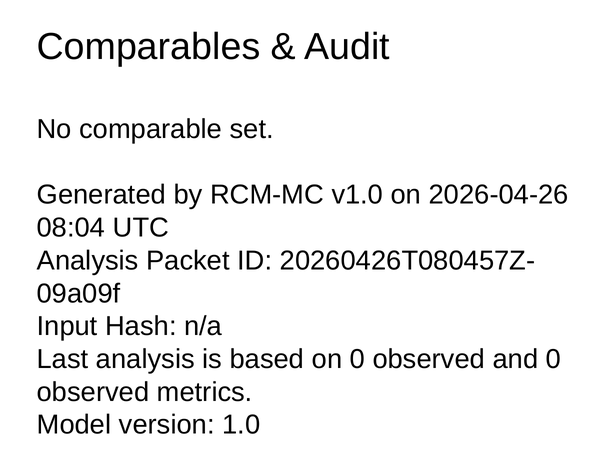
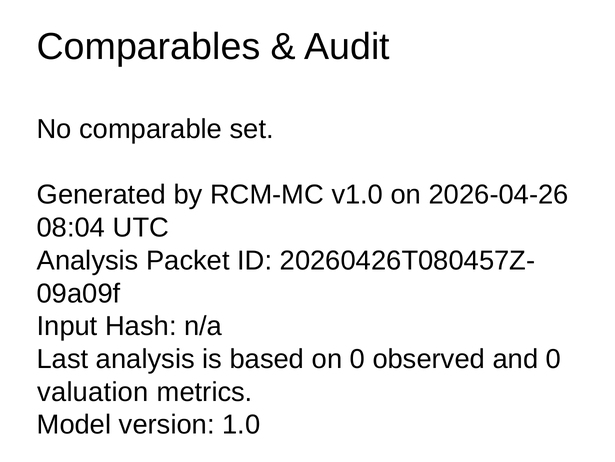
observed at (93, 391): observed -> valuation
